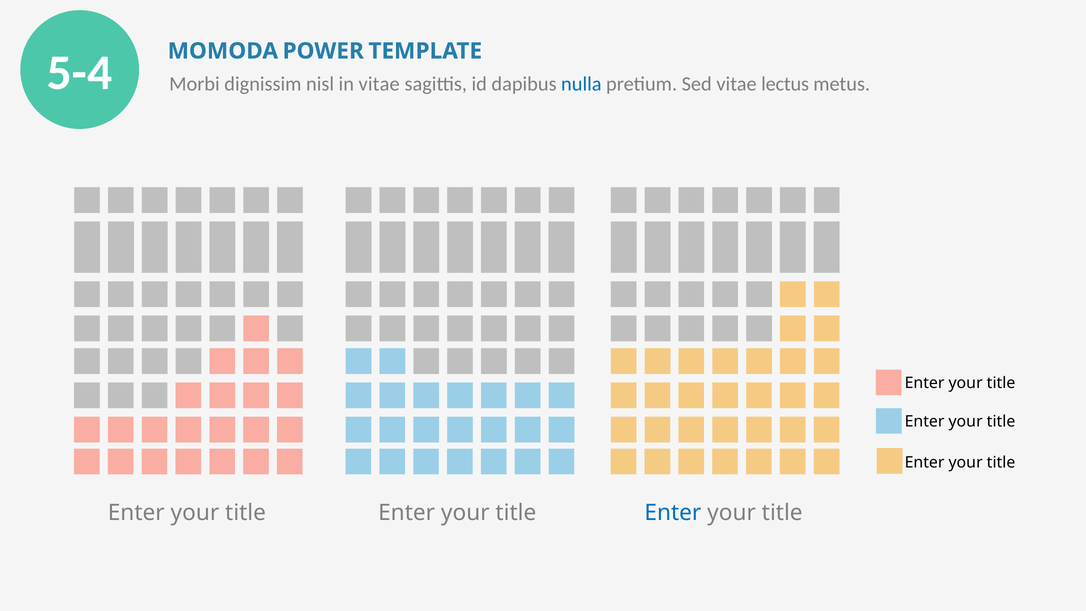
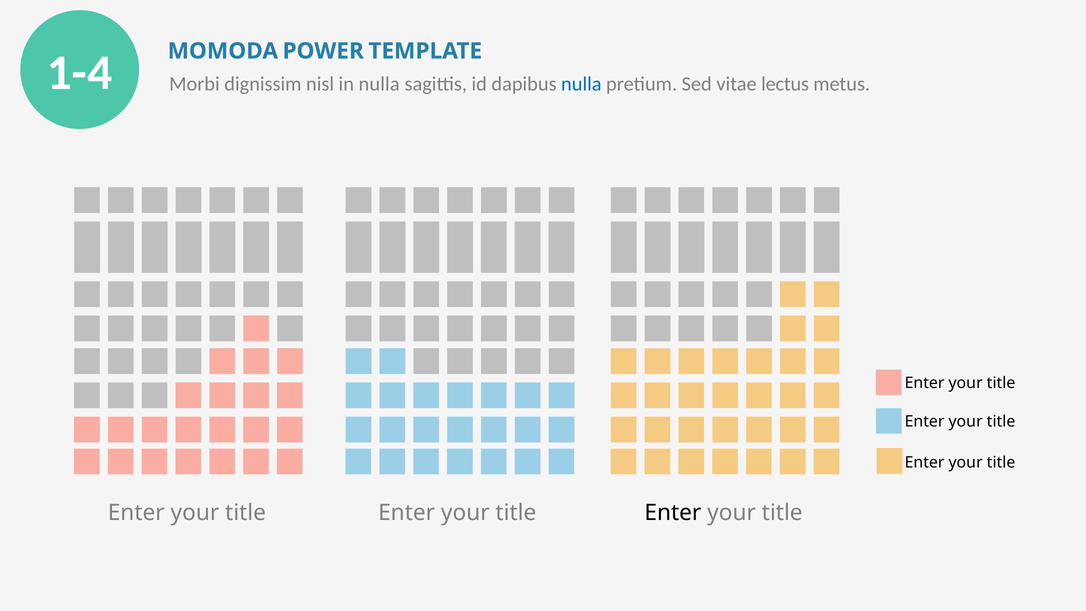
5-4: 5-4 -> 1-4
in vitae: vitae -> nulla
Enter at (673, 513) colour: blue -> black
